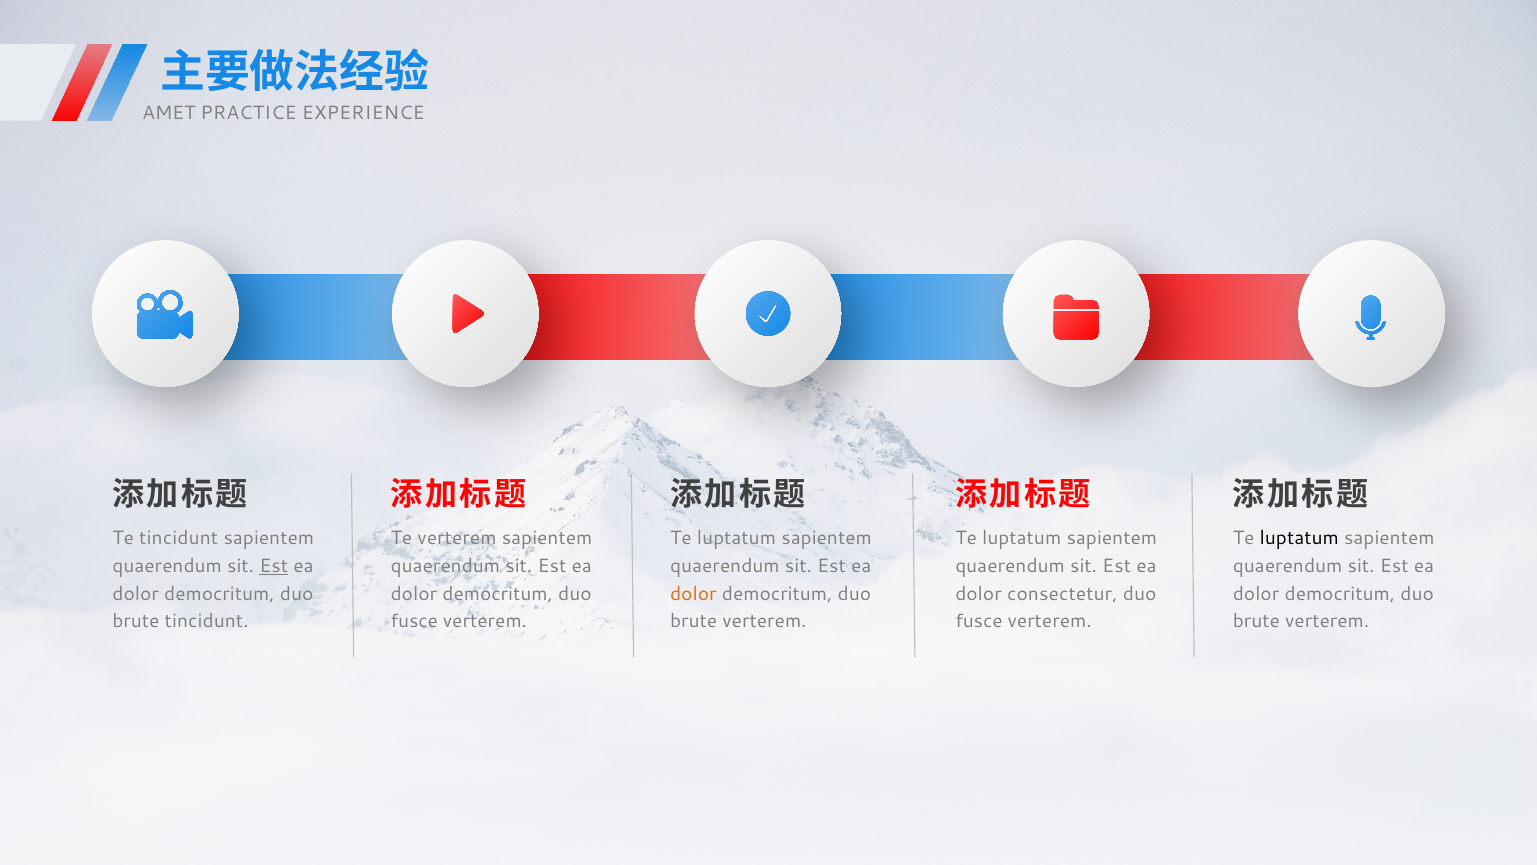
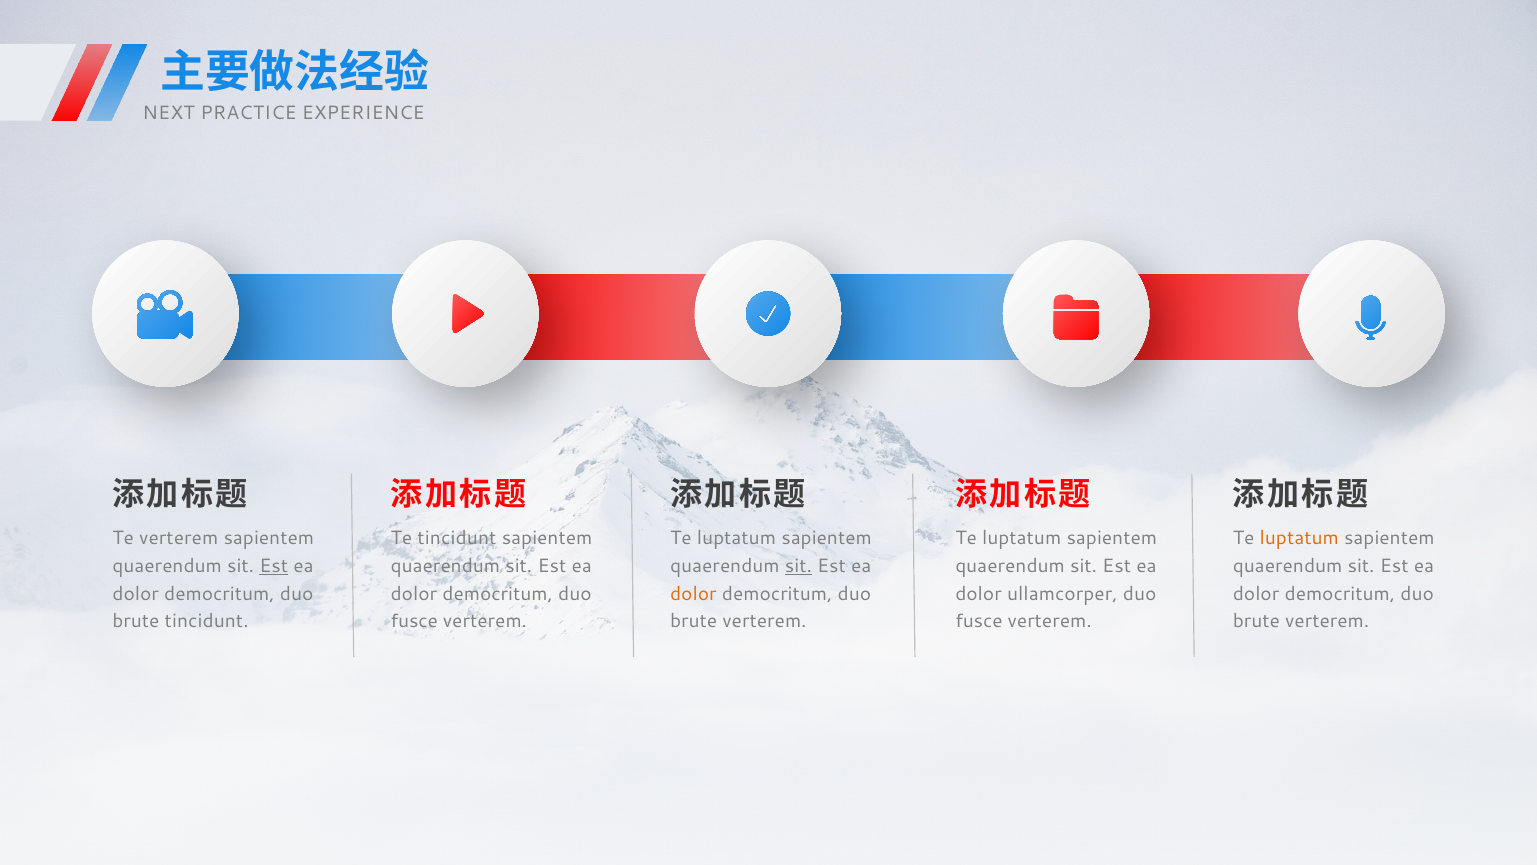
AMET: AMET -> NEXT
Te tincidunt: tincidunt -> verterem
Te verterem: verterem -> tincidunt
luptatum at (1299, 538) colour: black -> orange
sit at (798, 566) underline: none -> present
consectetur: consectetur -> ullamcorper
